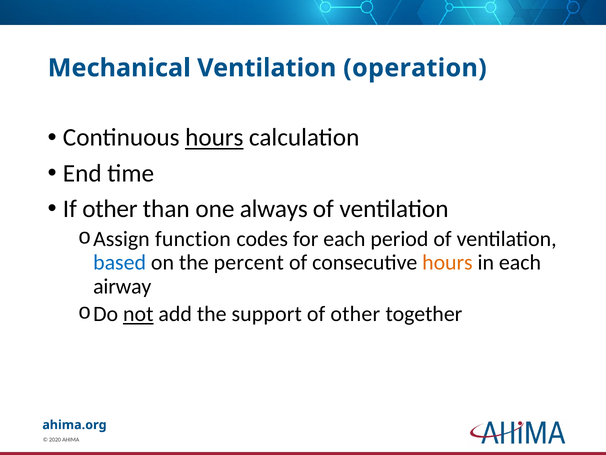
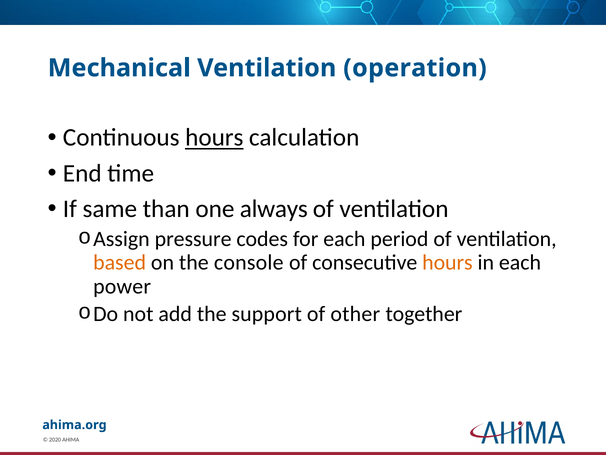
If other: other -> same
function: function -> pressure
based colour: blue -> orange
percent: percent -> console
airway: airway -> power
not underline: present -> none
